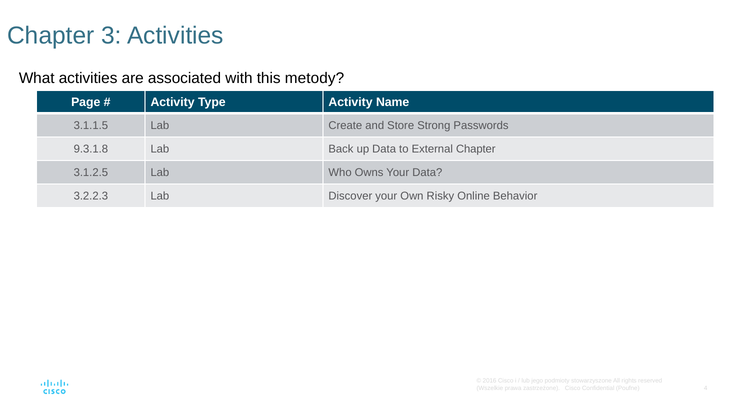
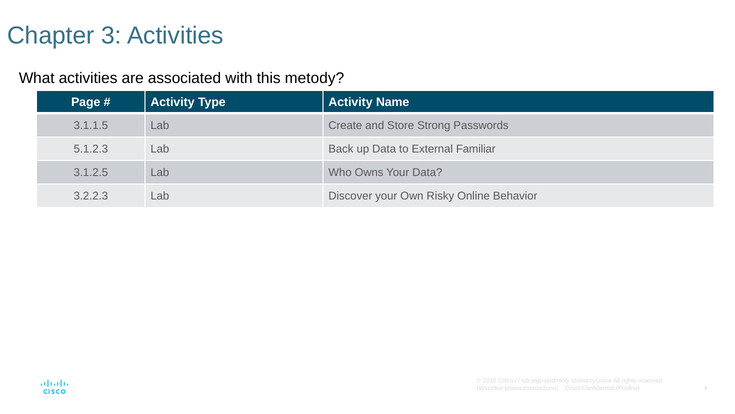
9.3.1.8: 9.3.1.8 -> 5.1.2.3
External Chapter: Chapter -> Familiar
